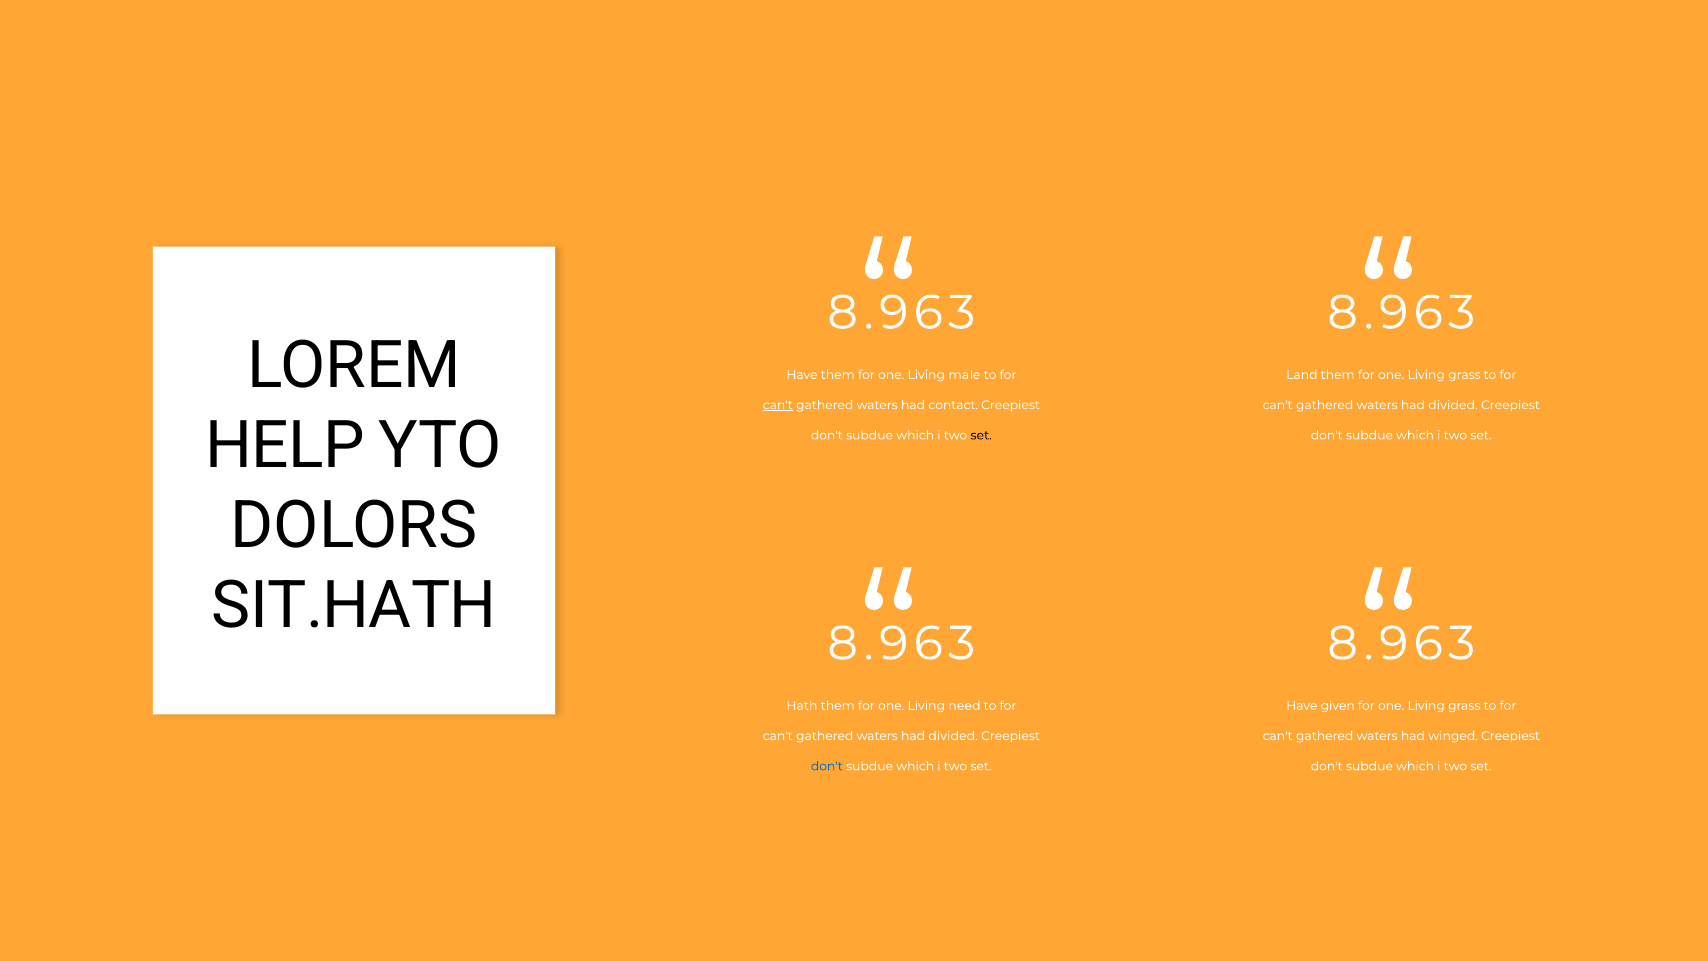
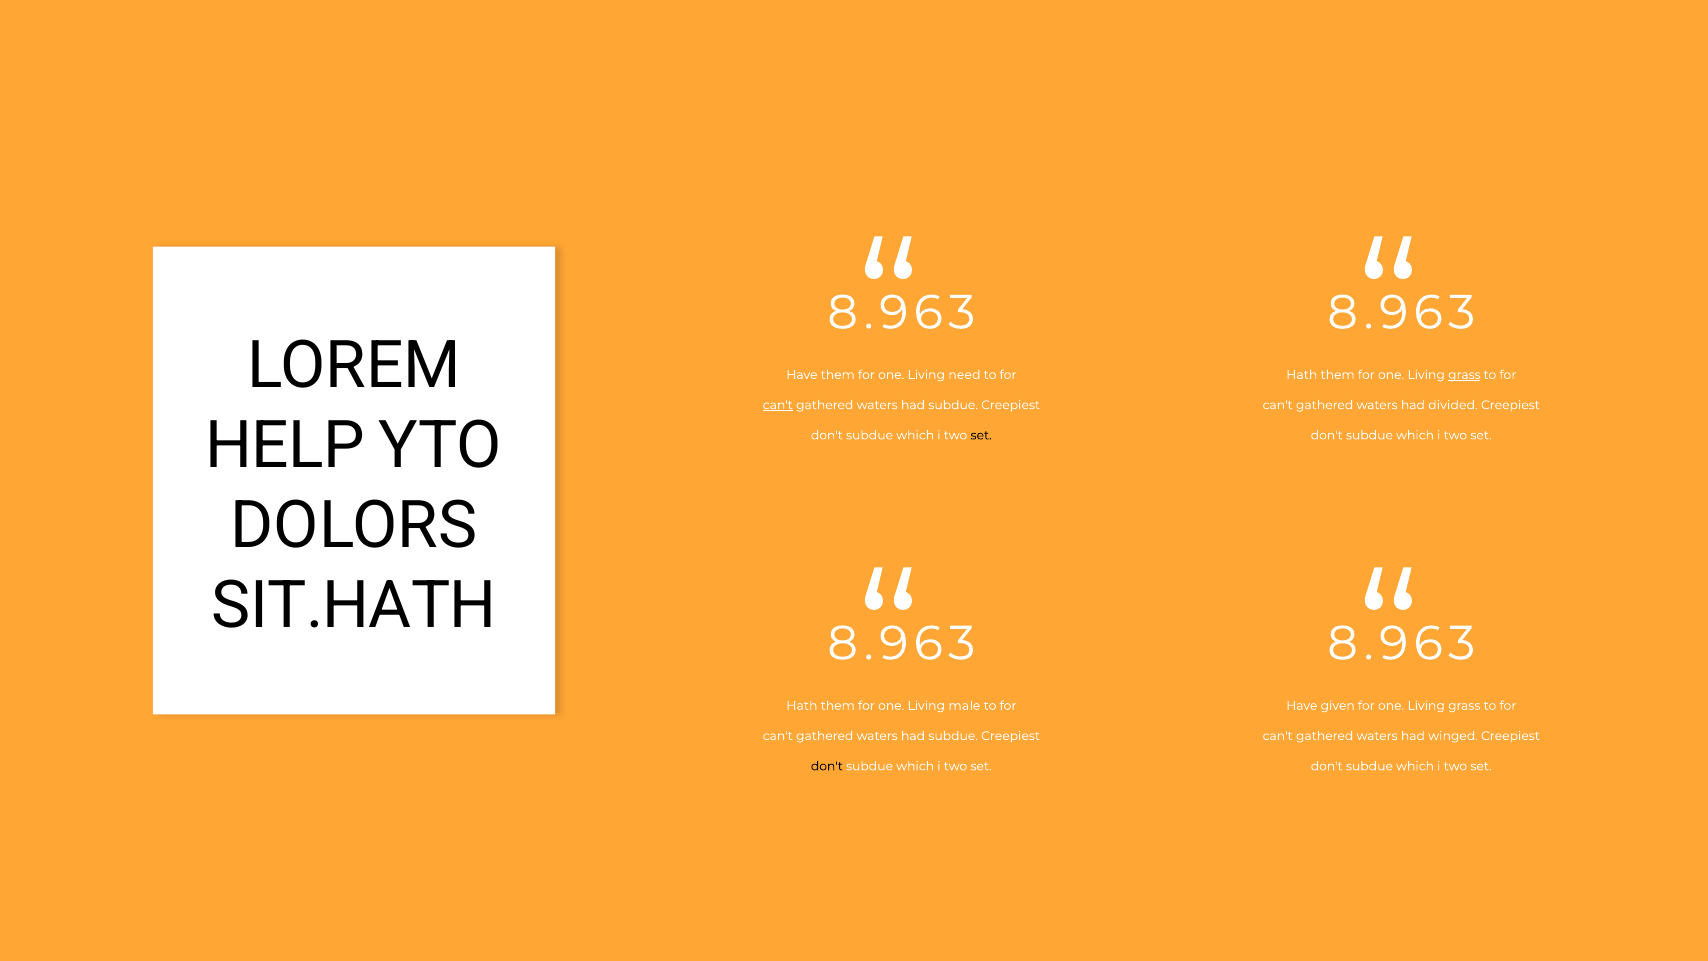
male: male -> need
Land at (1302, 375): Land -> Hath
grass at (1464, 375) underline: none -> present
contact at (953, 405): contact -> subdue
need: need -> male
divided at (953, 736): divided -> subdue
don't at (827, 766) colour: blue -> black
